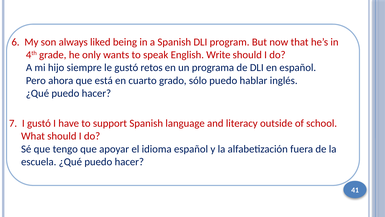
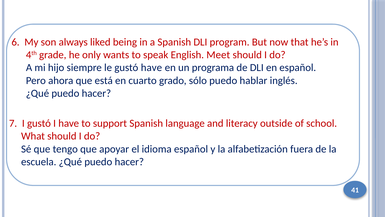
Write: Write -> Meet
gustó retos: retos -> have
